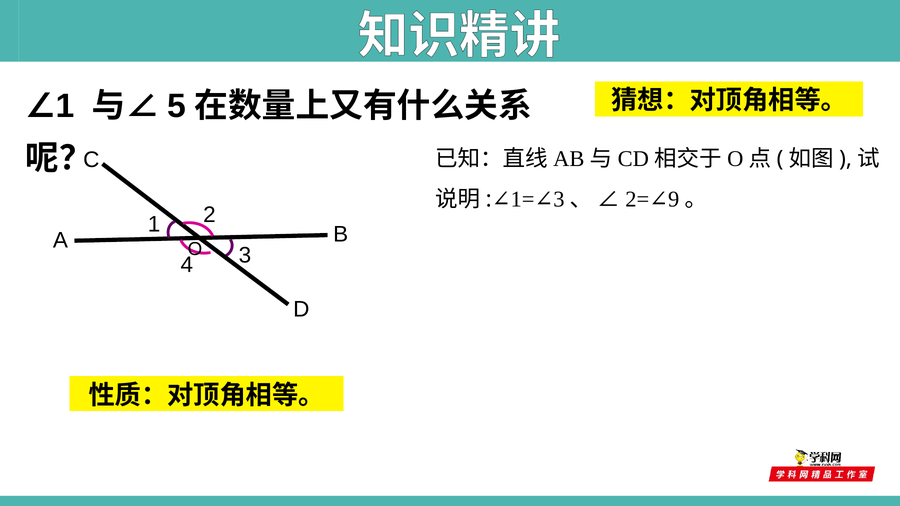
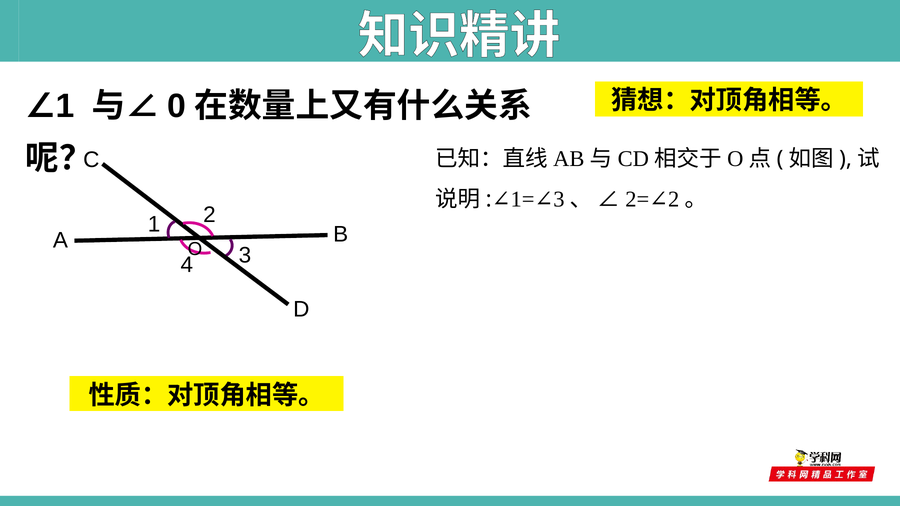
5: 5 -> 0
9 at (674, 199): 9 -> 2
